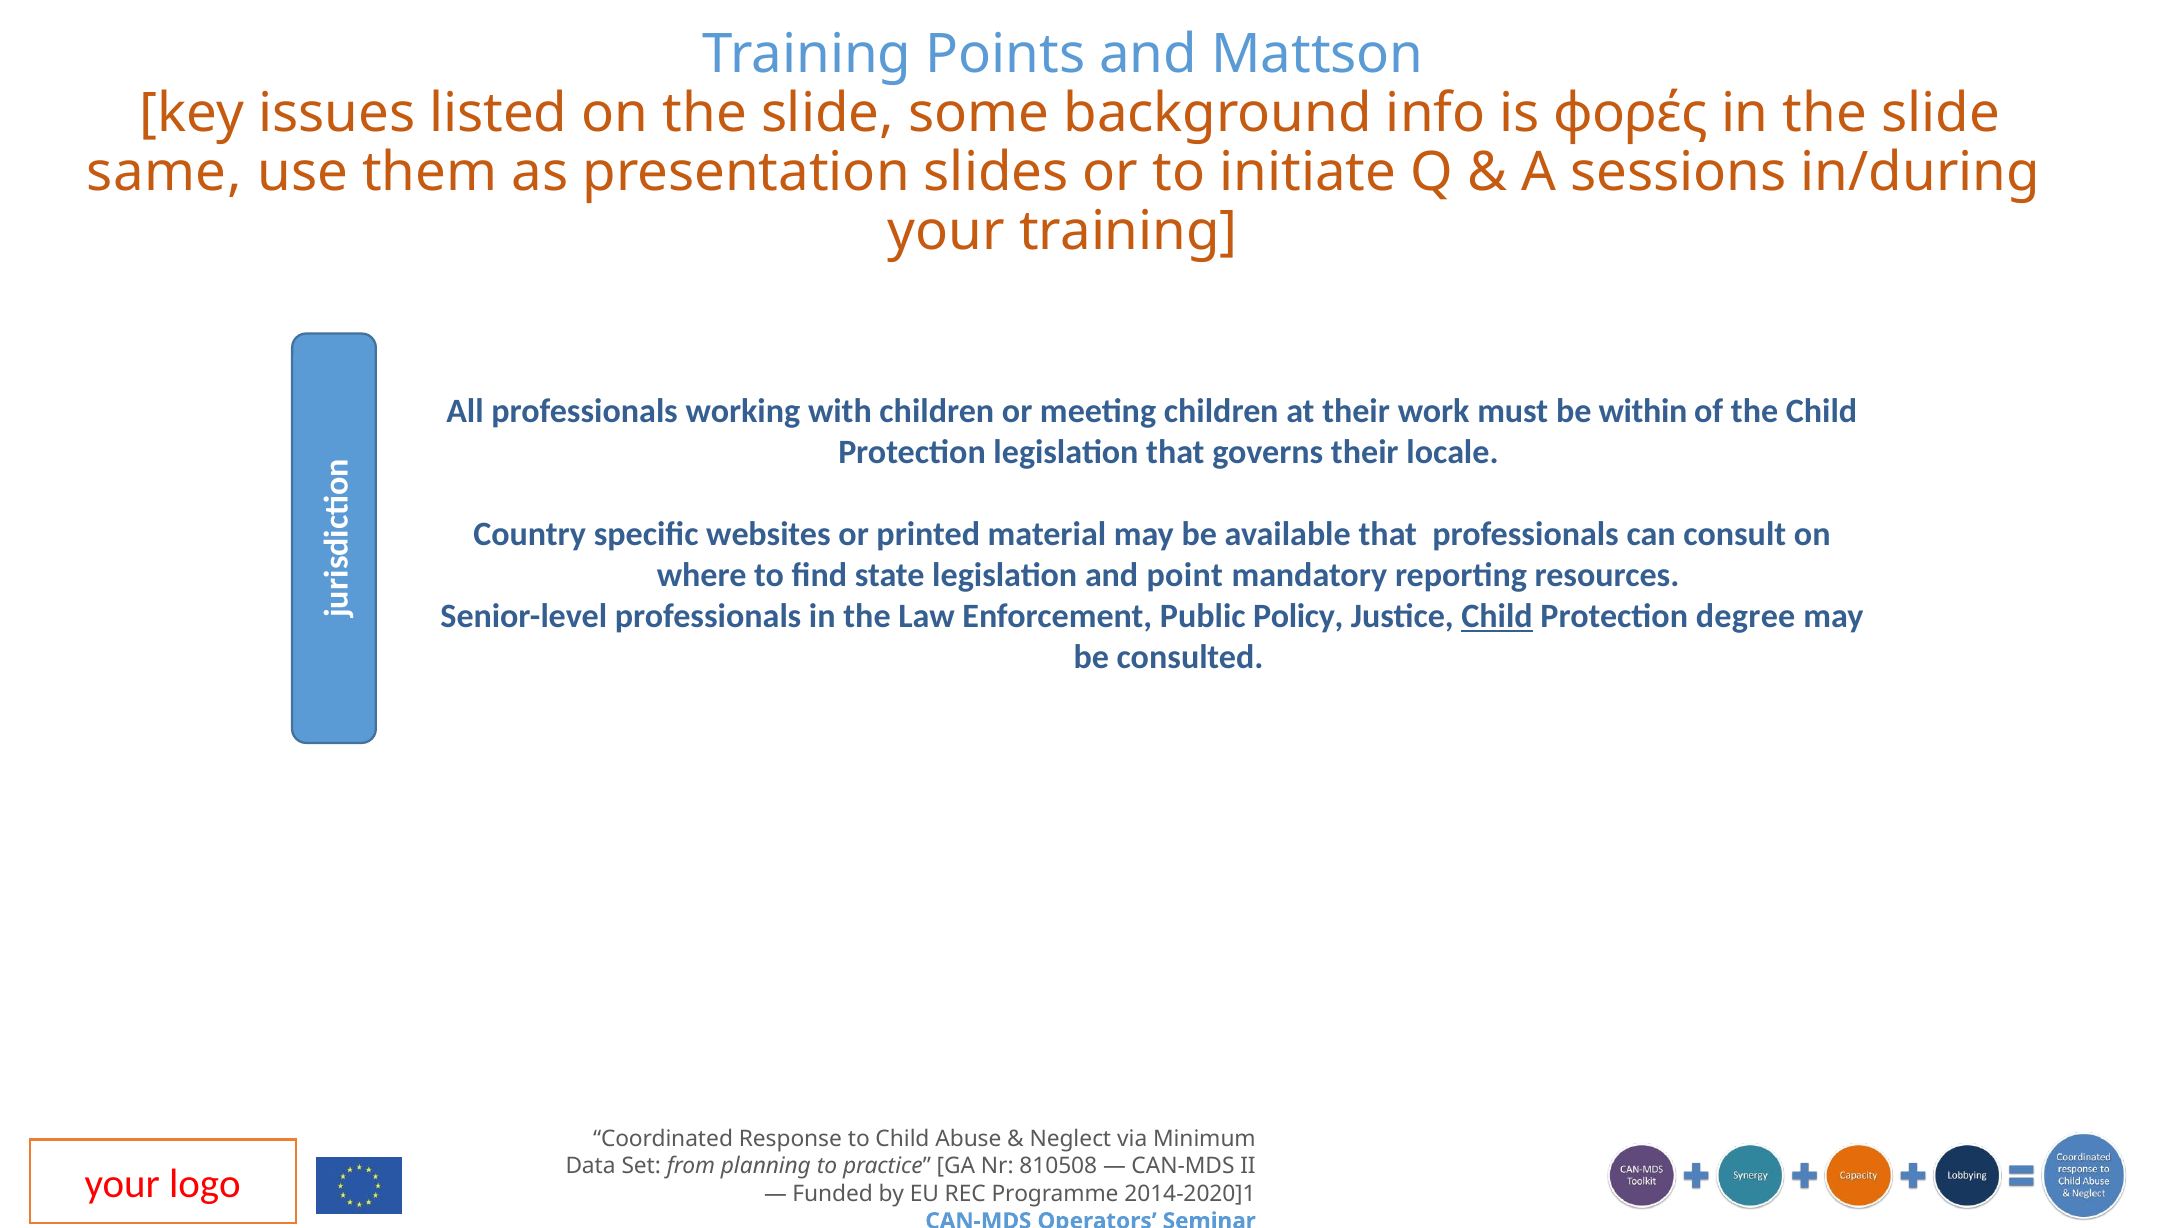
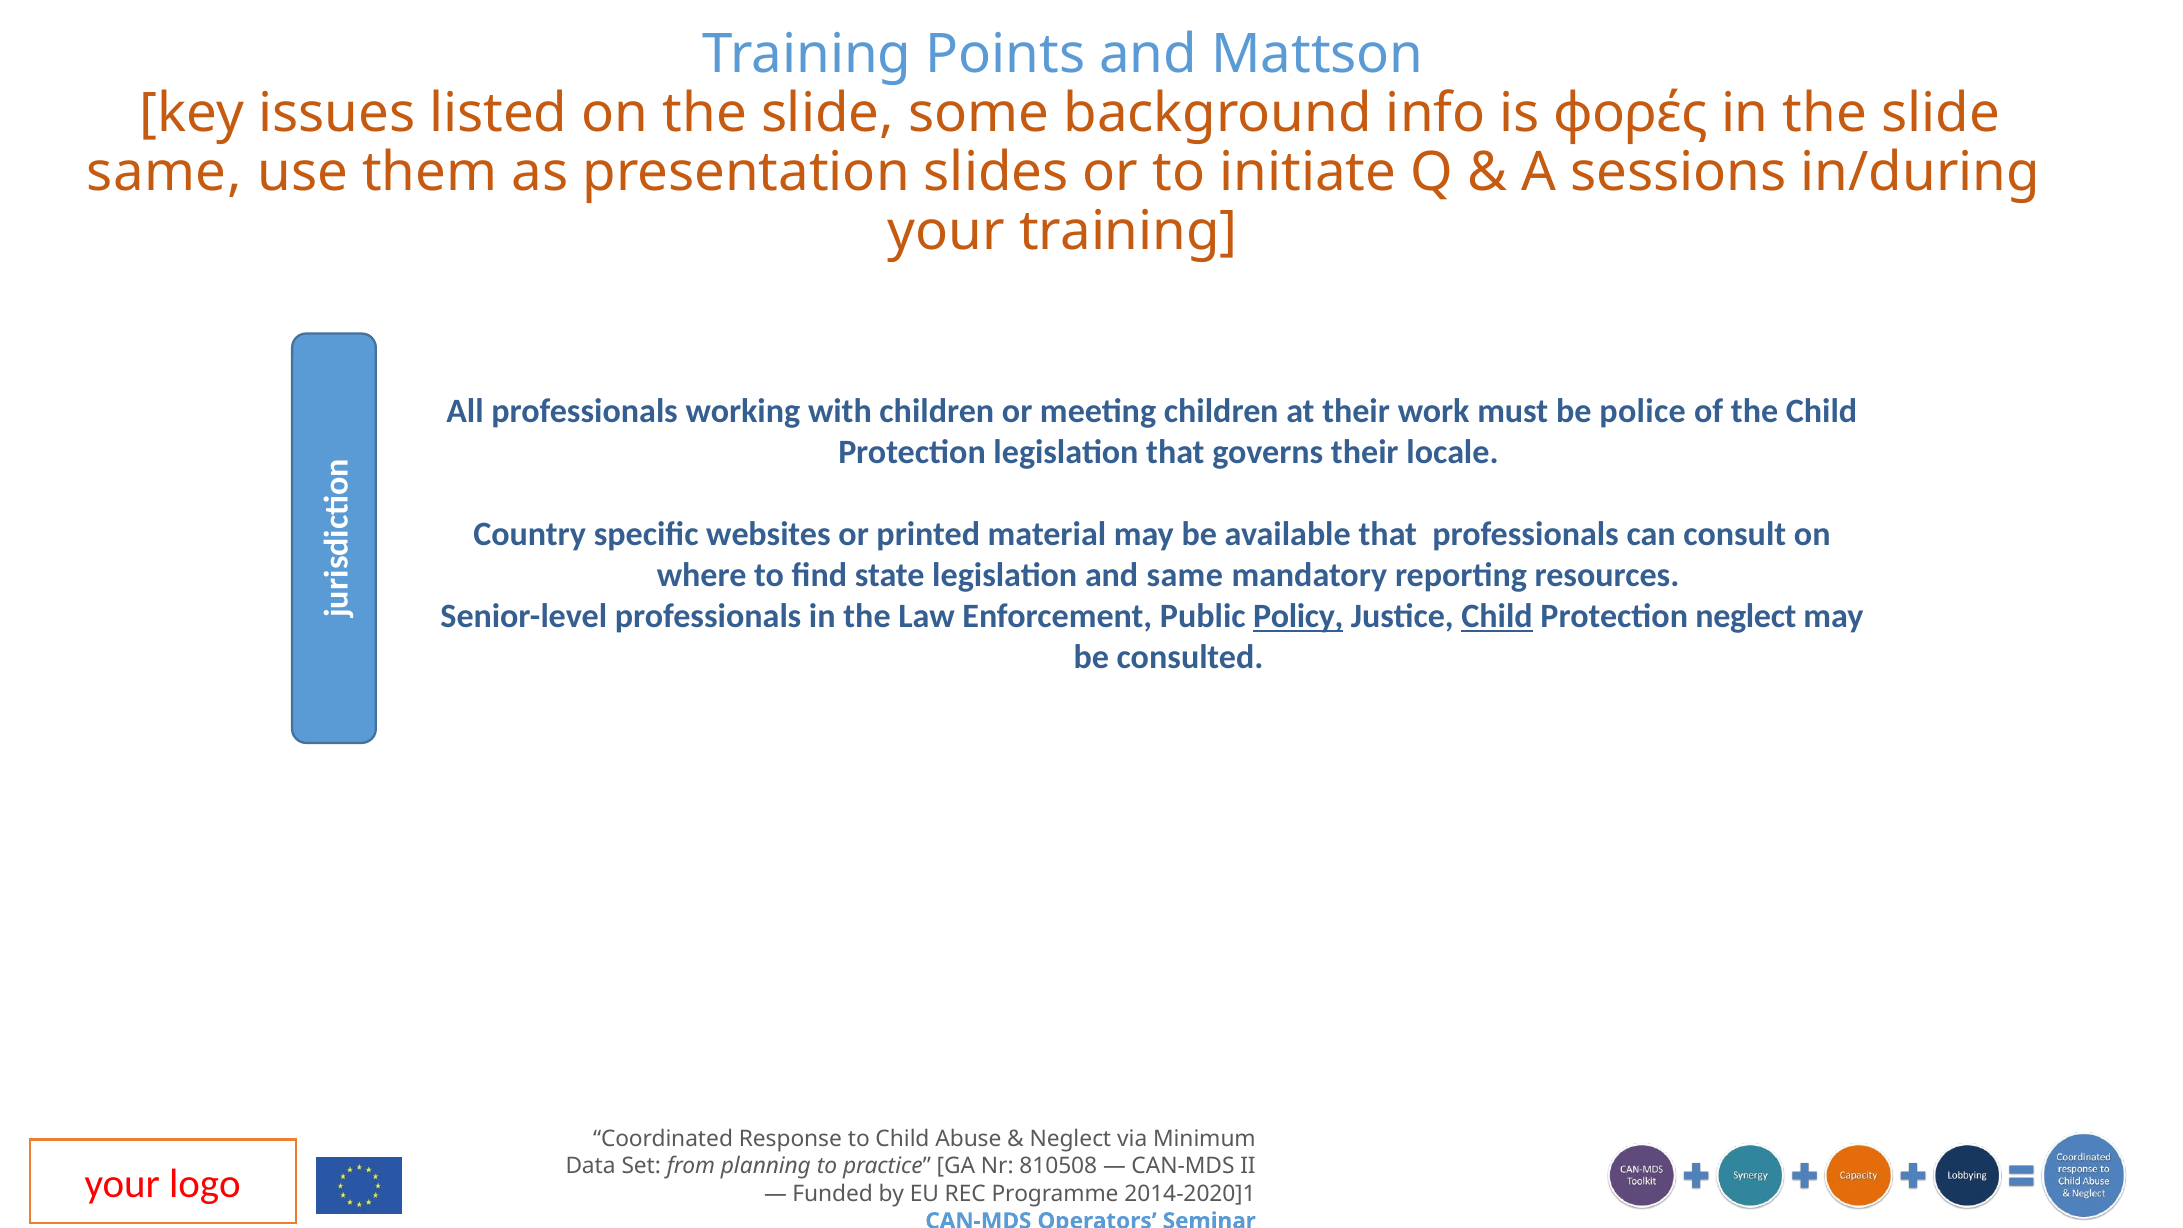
within: within -> police
and point: point -> same
Policy underline: none -> present
Protection degree: degree -> neglect
